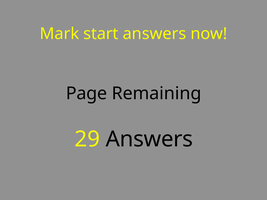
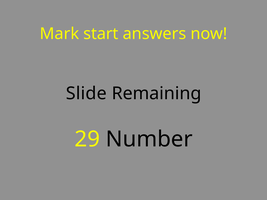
Page: Page -> Slide
29 Answers: Answers -> Number
